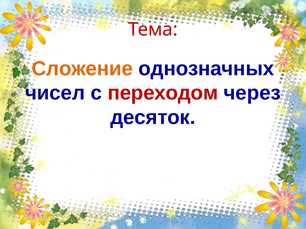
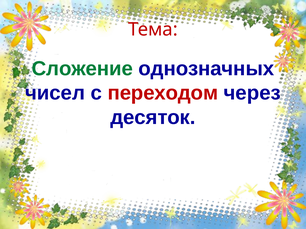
Сложение colour: orange -> green
